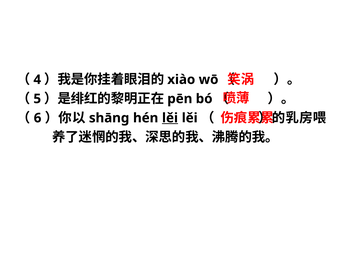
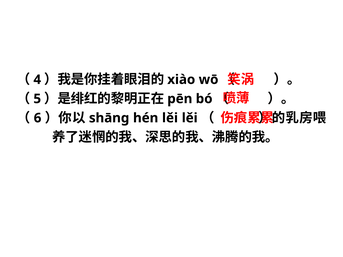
lěi at (170, 118) underline: present -> none
